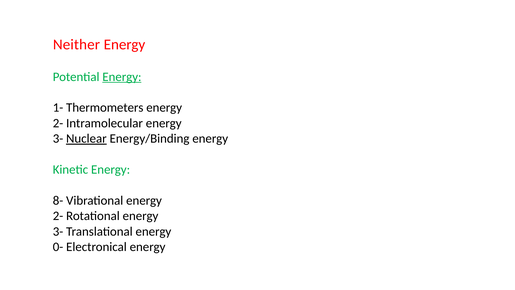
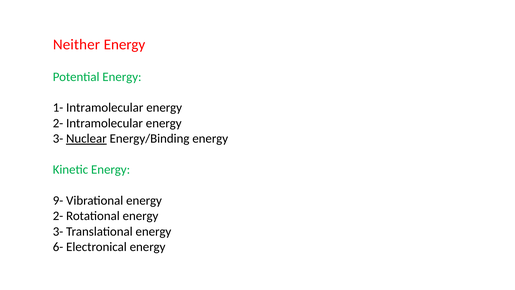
Energy at (122, 77) underline: present -> none
1- Thermometers: Thermometers -> Intramolecular
8-: 8- -> 9-
0-: 0- -> 6-
